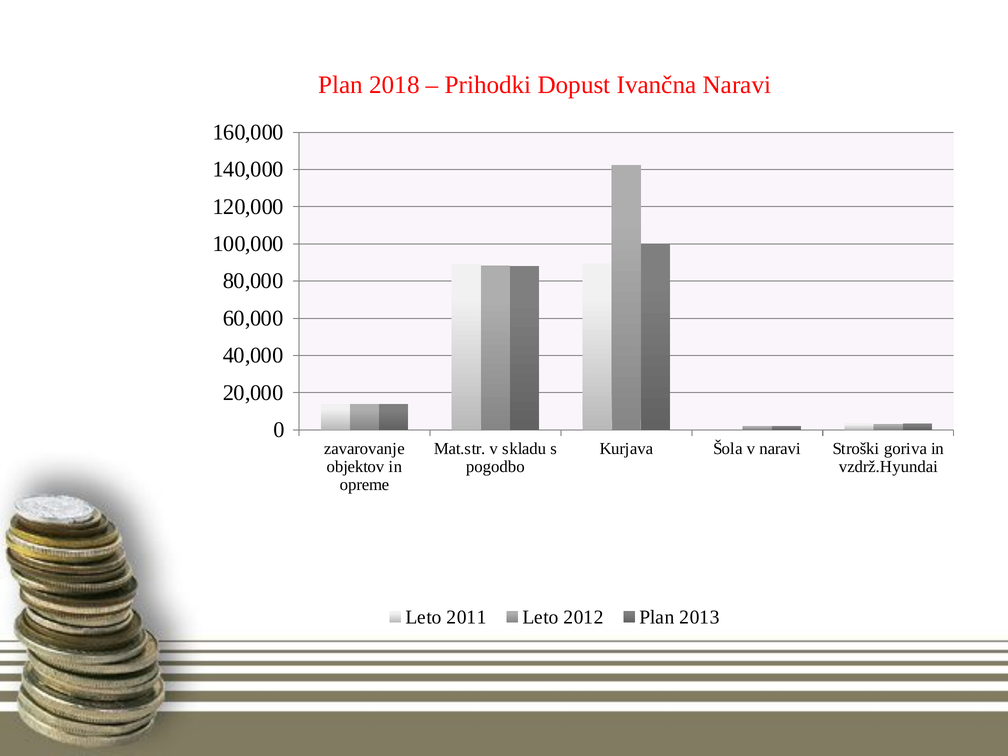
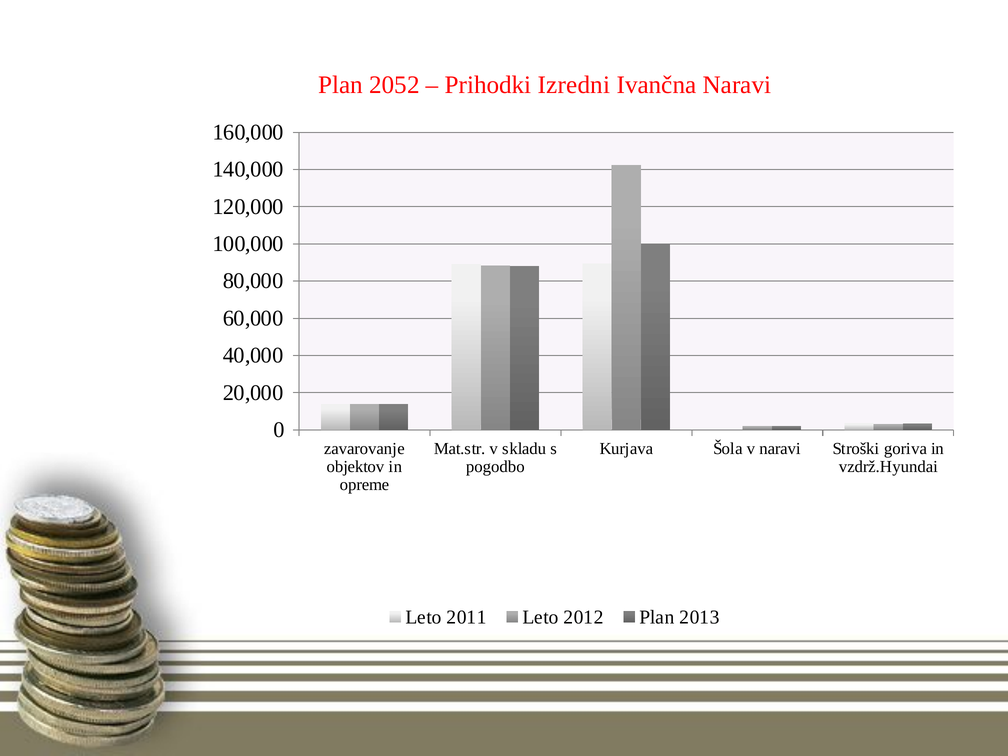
2018: 2018 -> 2052
Dopust: Dopust -> Izredni
